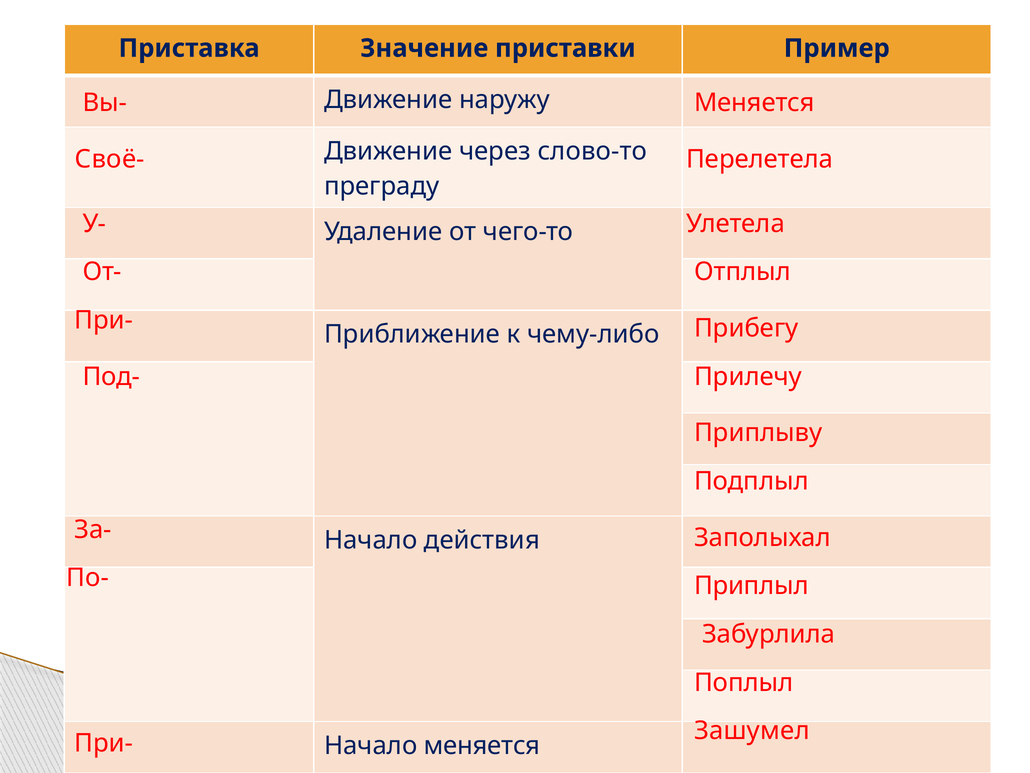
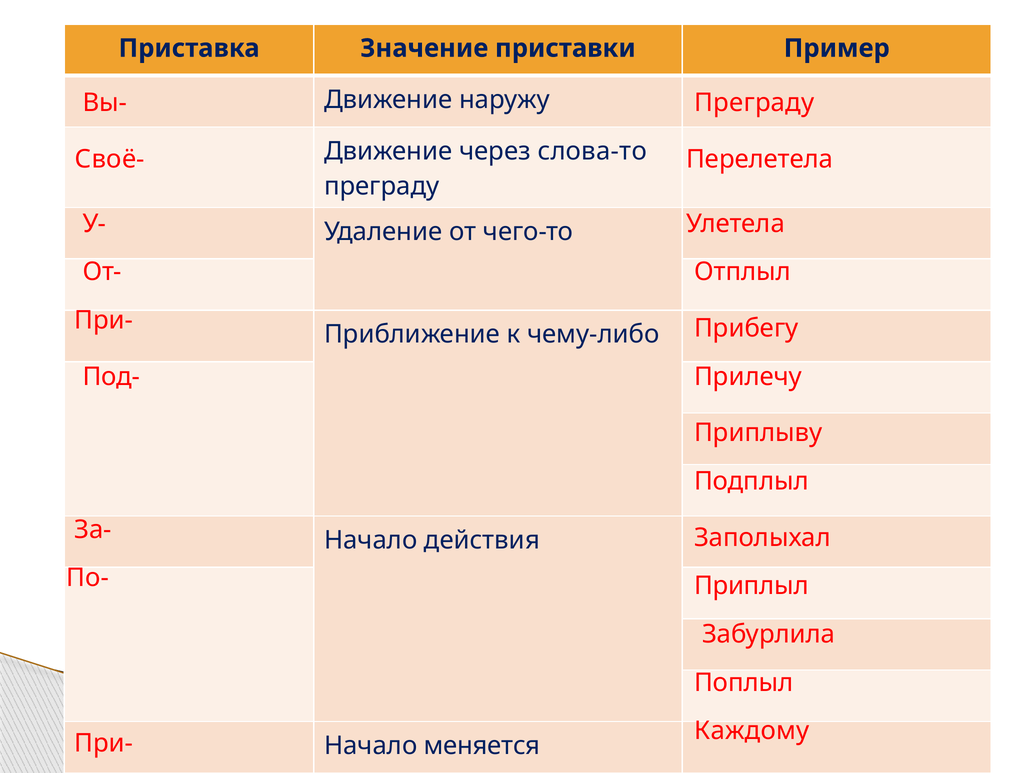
Меняется at (754, 103): Меняется -> Преграду
слово-то: слово-то -> слова-то
Зашумел: Зашумел -> Каждому
